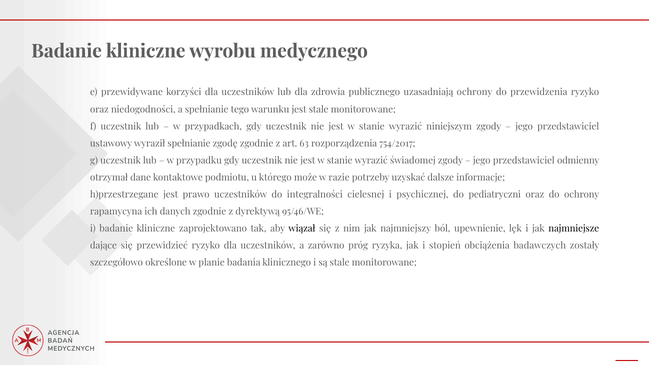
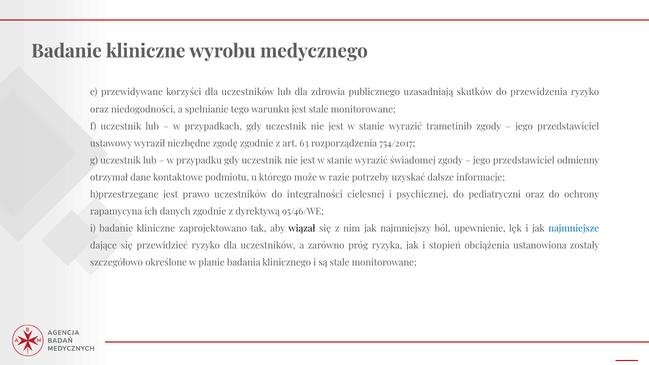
uzasadniają ochrony: ochrony -> skutków
niniejszym: niniejszym -> trametinib
wyraził spełnianie: spełnianie -> niezbędne
najmniejsze colour: black -> blue
badawczych: badawczych -> ustanowiona
